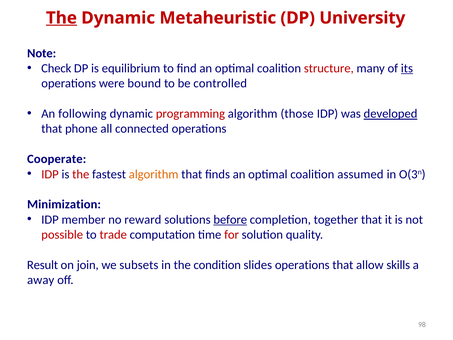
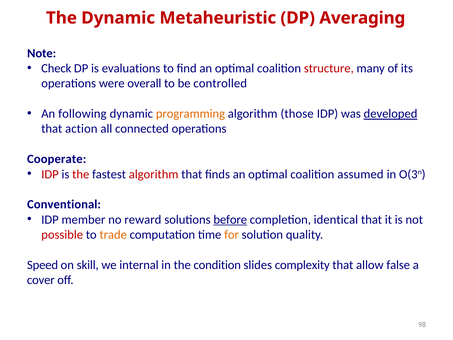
The at (61, 18) underline: present -> none
University: University -> Averaging
equilibrium: equilibrium -> evaluations
its underline: present -> none
bound: bound -> overall
programming colour: red -> orange
phone: phone -> action
algorithm at (154, 174) colour: orange -> red
Minimization: Minimization -> Conventional
together: together -> identical
trade colour: red -> orange
for colour: red -> orange
Result: Result -> Speed
join: join -> skill
subsets: subsets -> internal
slides operations: operations -> complexity
skills: skills -> false
away: away -> cover
